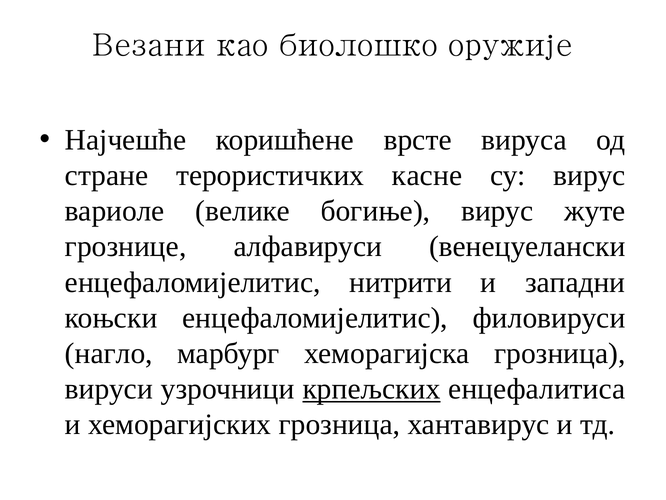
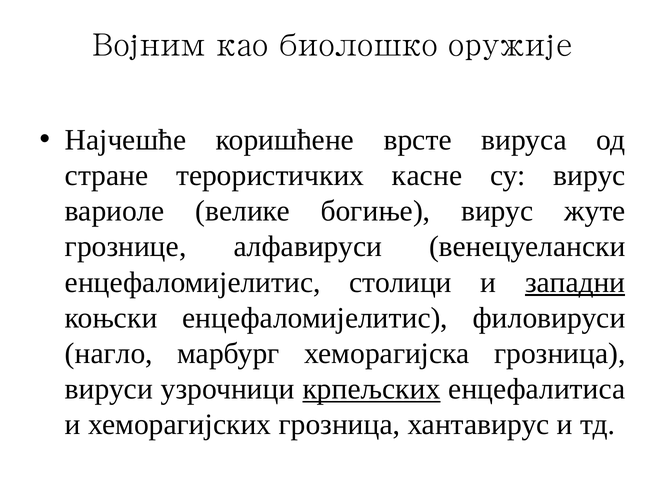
Везани: Везани -> Војним
нитрити: нитрити -> столици
западни underline: none -> present
